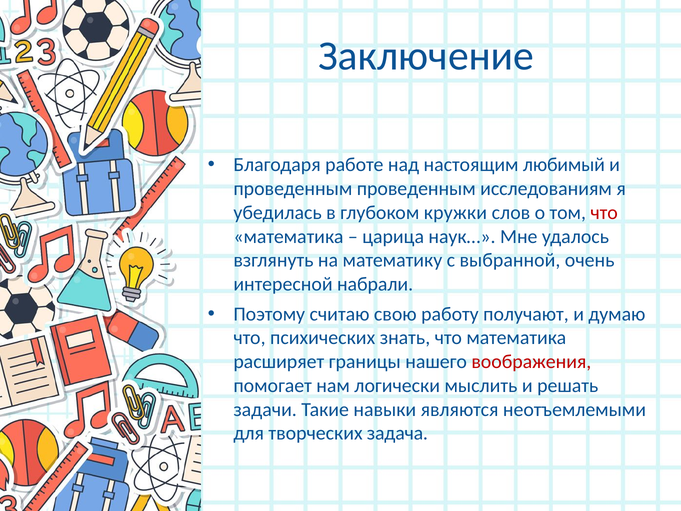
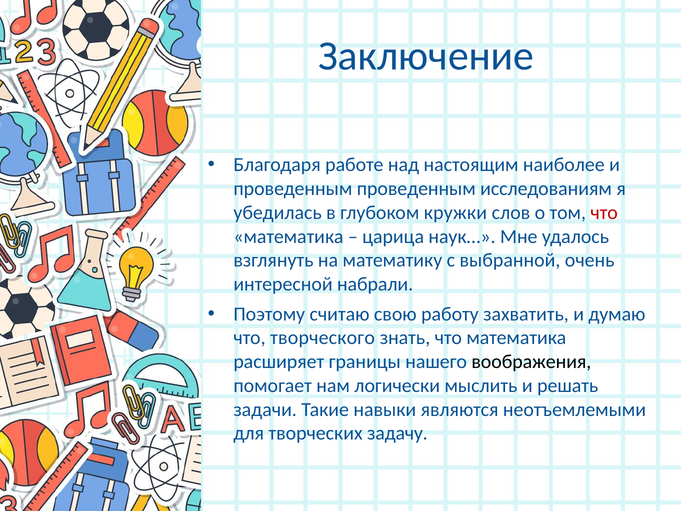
любимый: любимый -> наиболее
получают: получают -> захватить
психических: психических -> творческого
воображения colour: red -> black
задача: задача -> задачу
